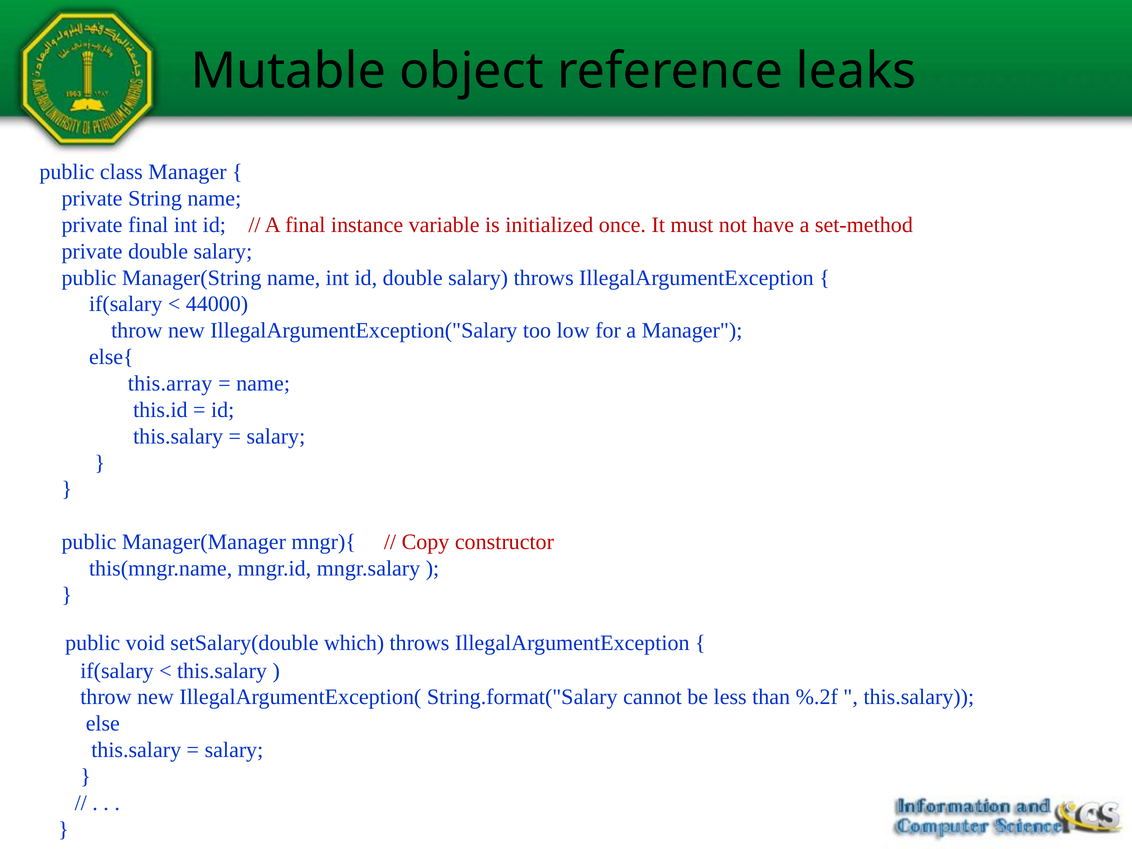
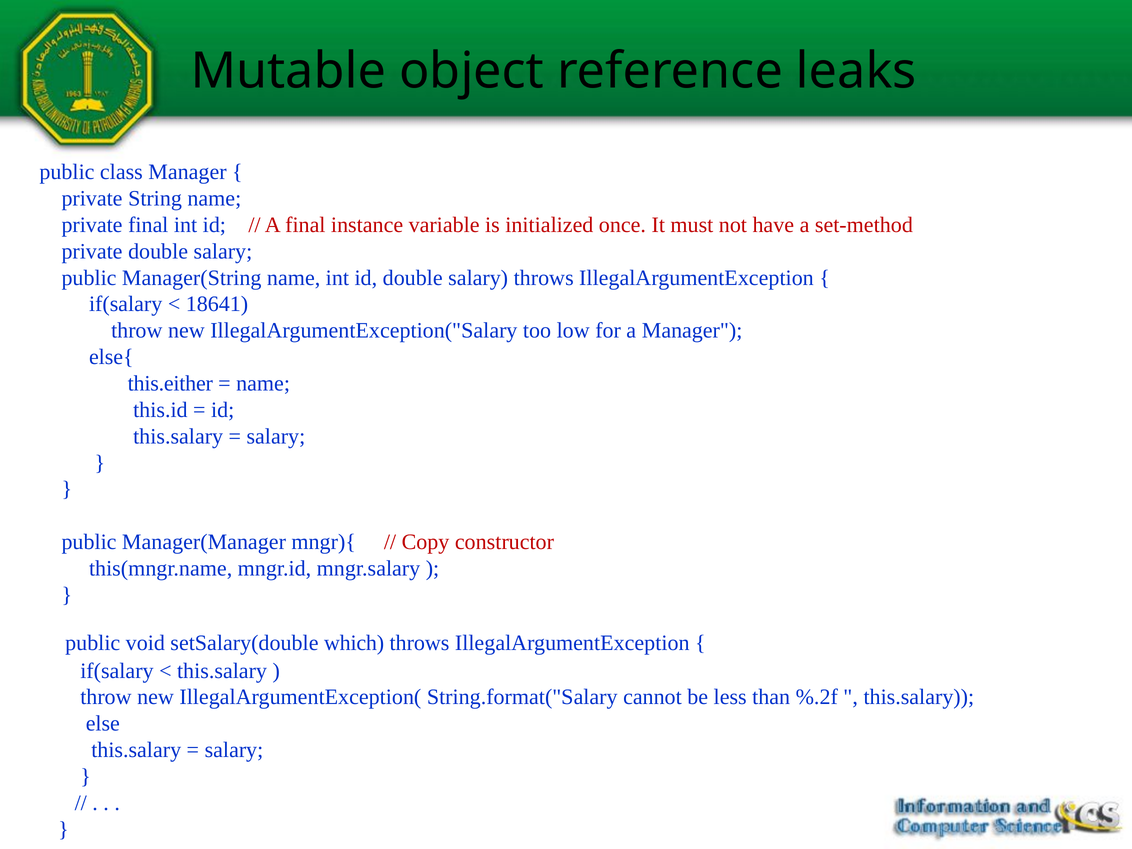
44000: 44000 -> 18641
this.array: this.array -> this.either
